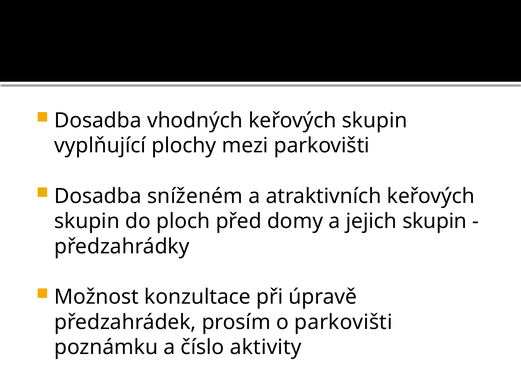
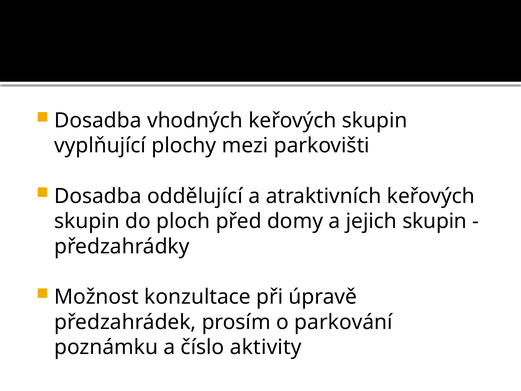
sníženém: sníženém -> oddělující
o parkovišti: parkovišti -> parkování
